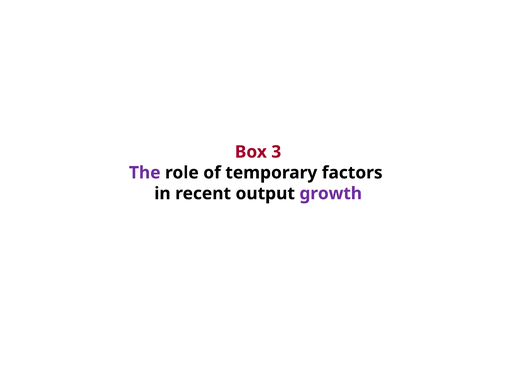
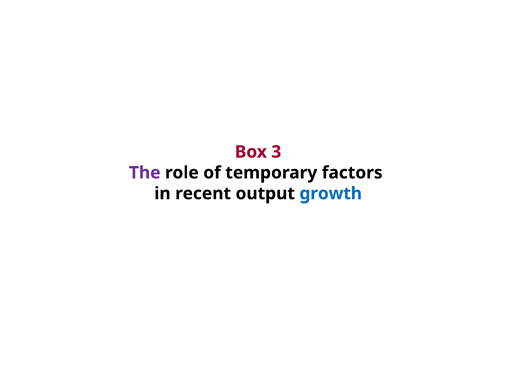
growth colour: purple -> blue
